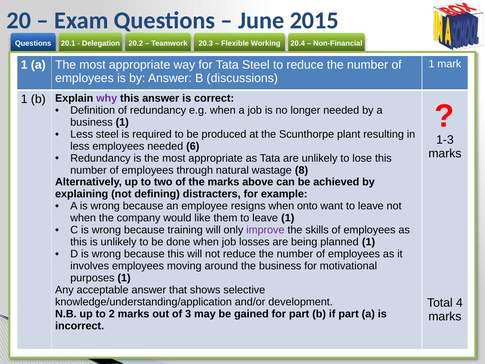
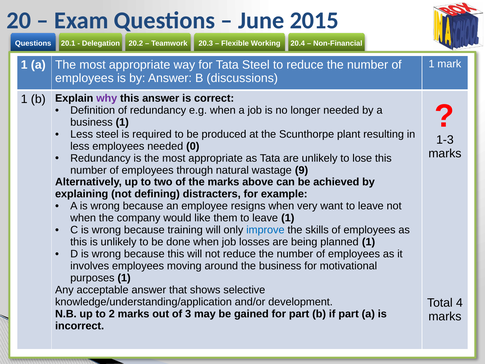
6: 6 -> 0
8: 8 -> 9
onto: onto -> very
improve colour: purple -> blue
